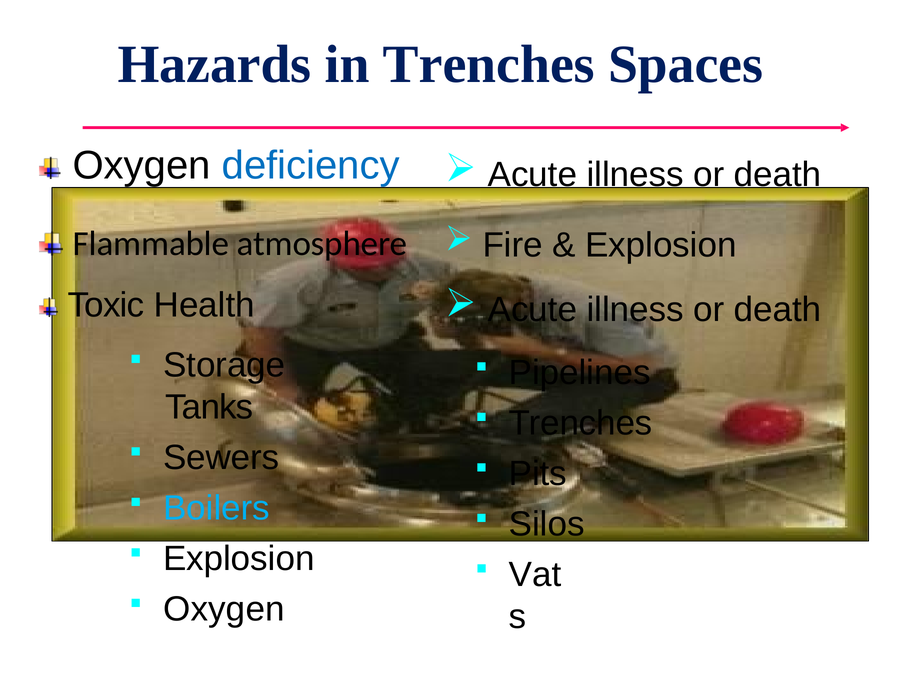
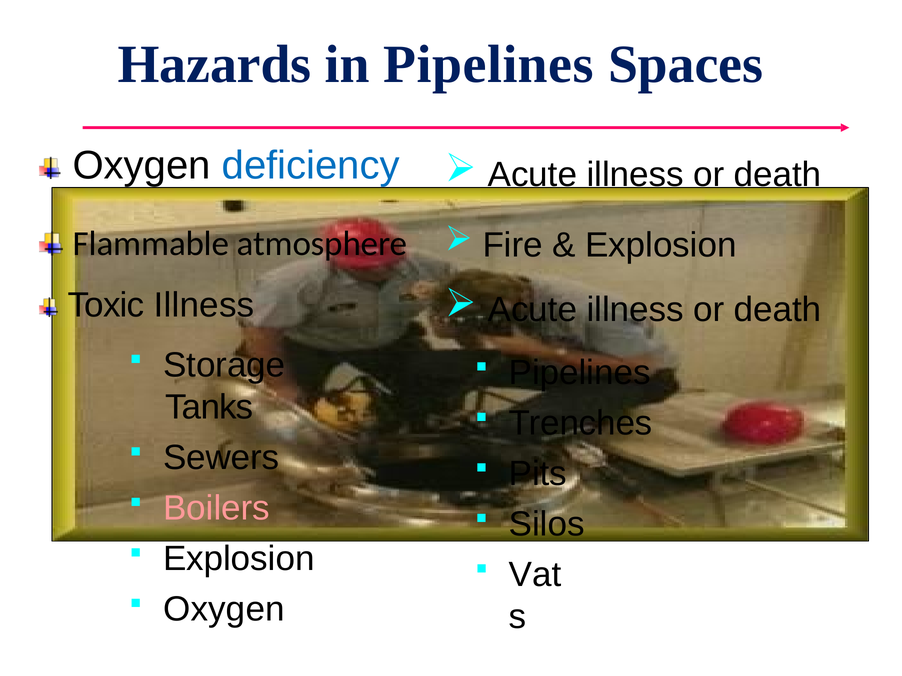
in Trenches: Trenches -> Pipelines
Toxic Health: Health -> Illness
Boilers colour: light blue -> pink
